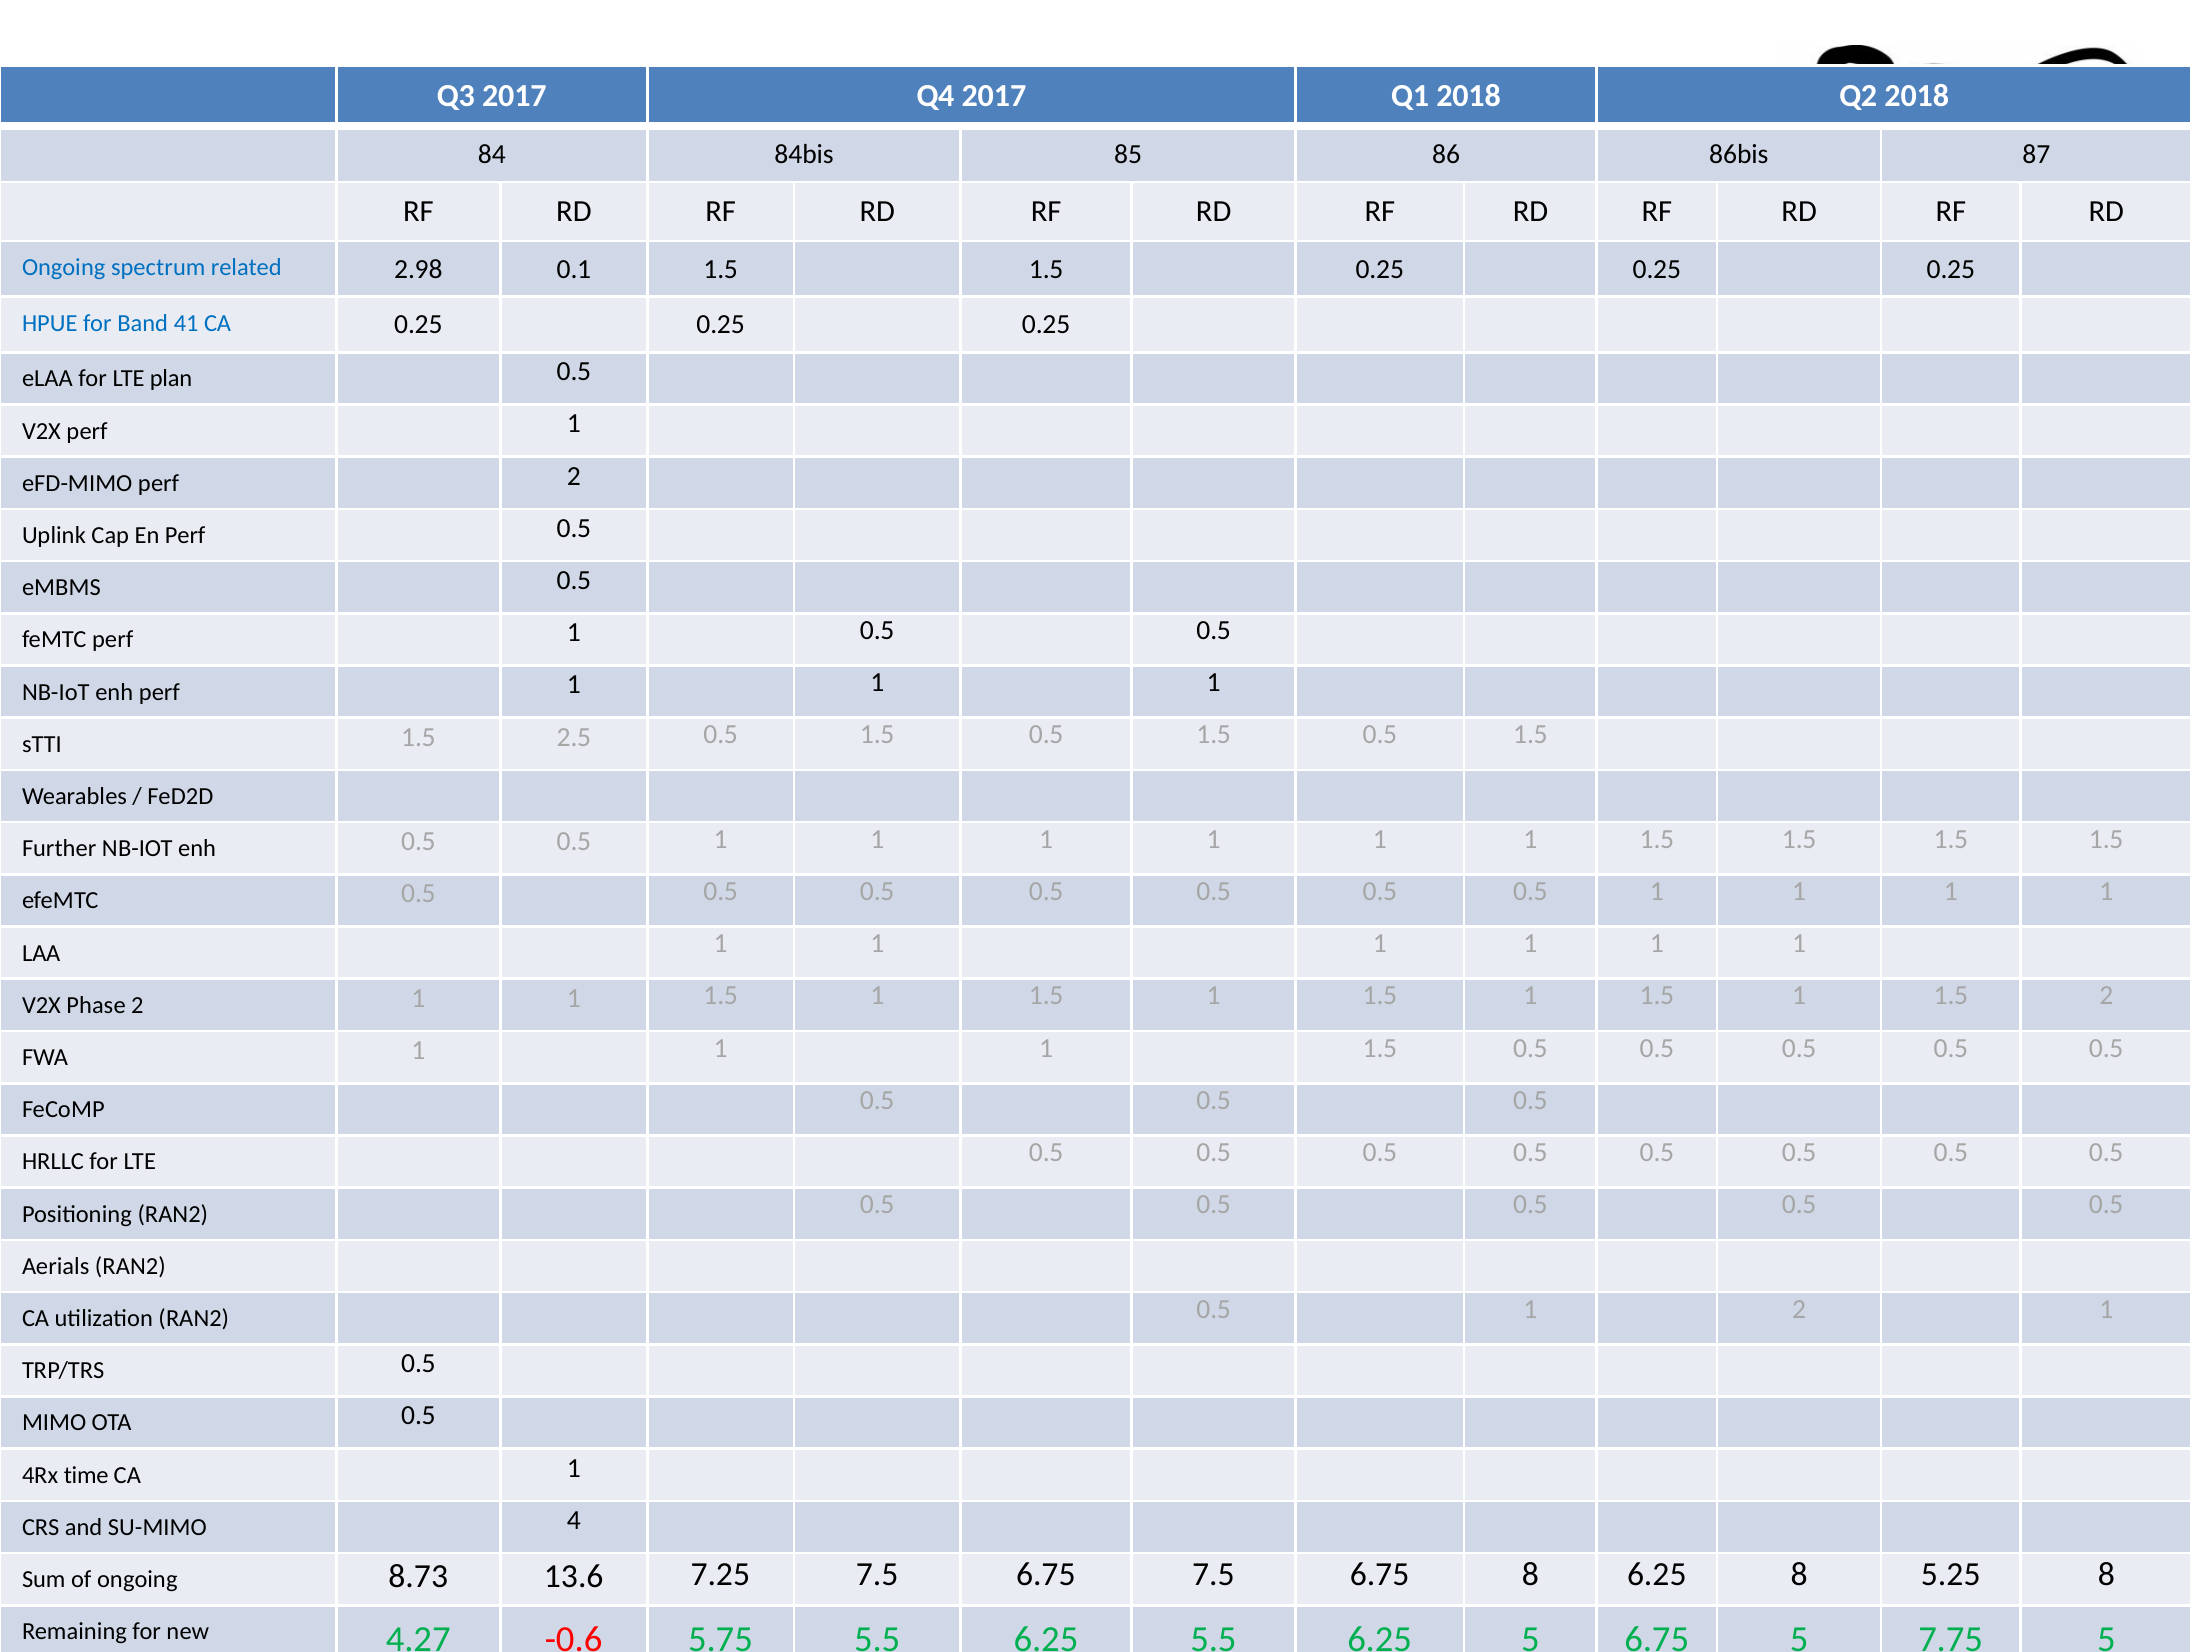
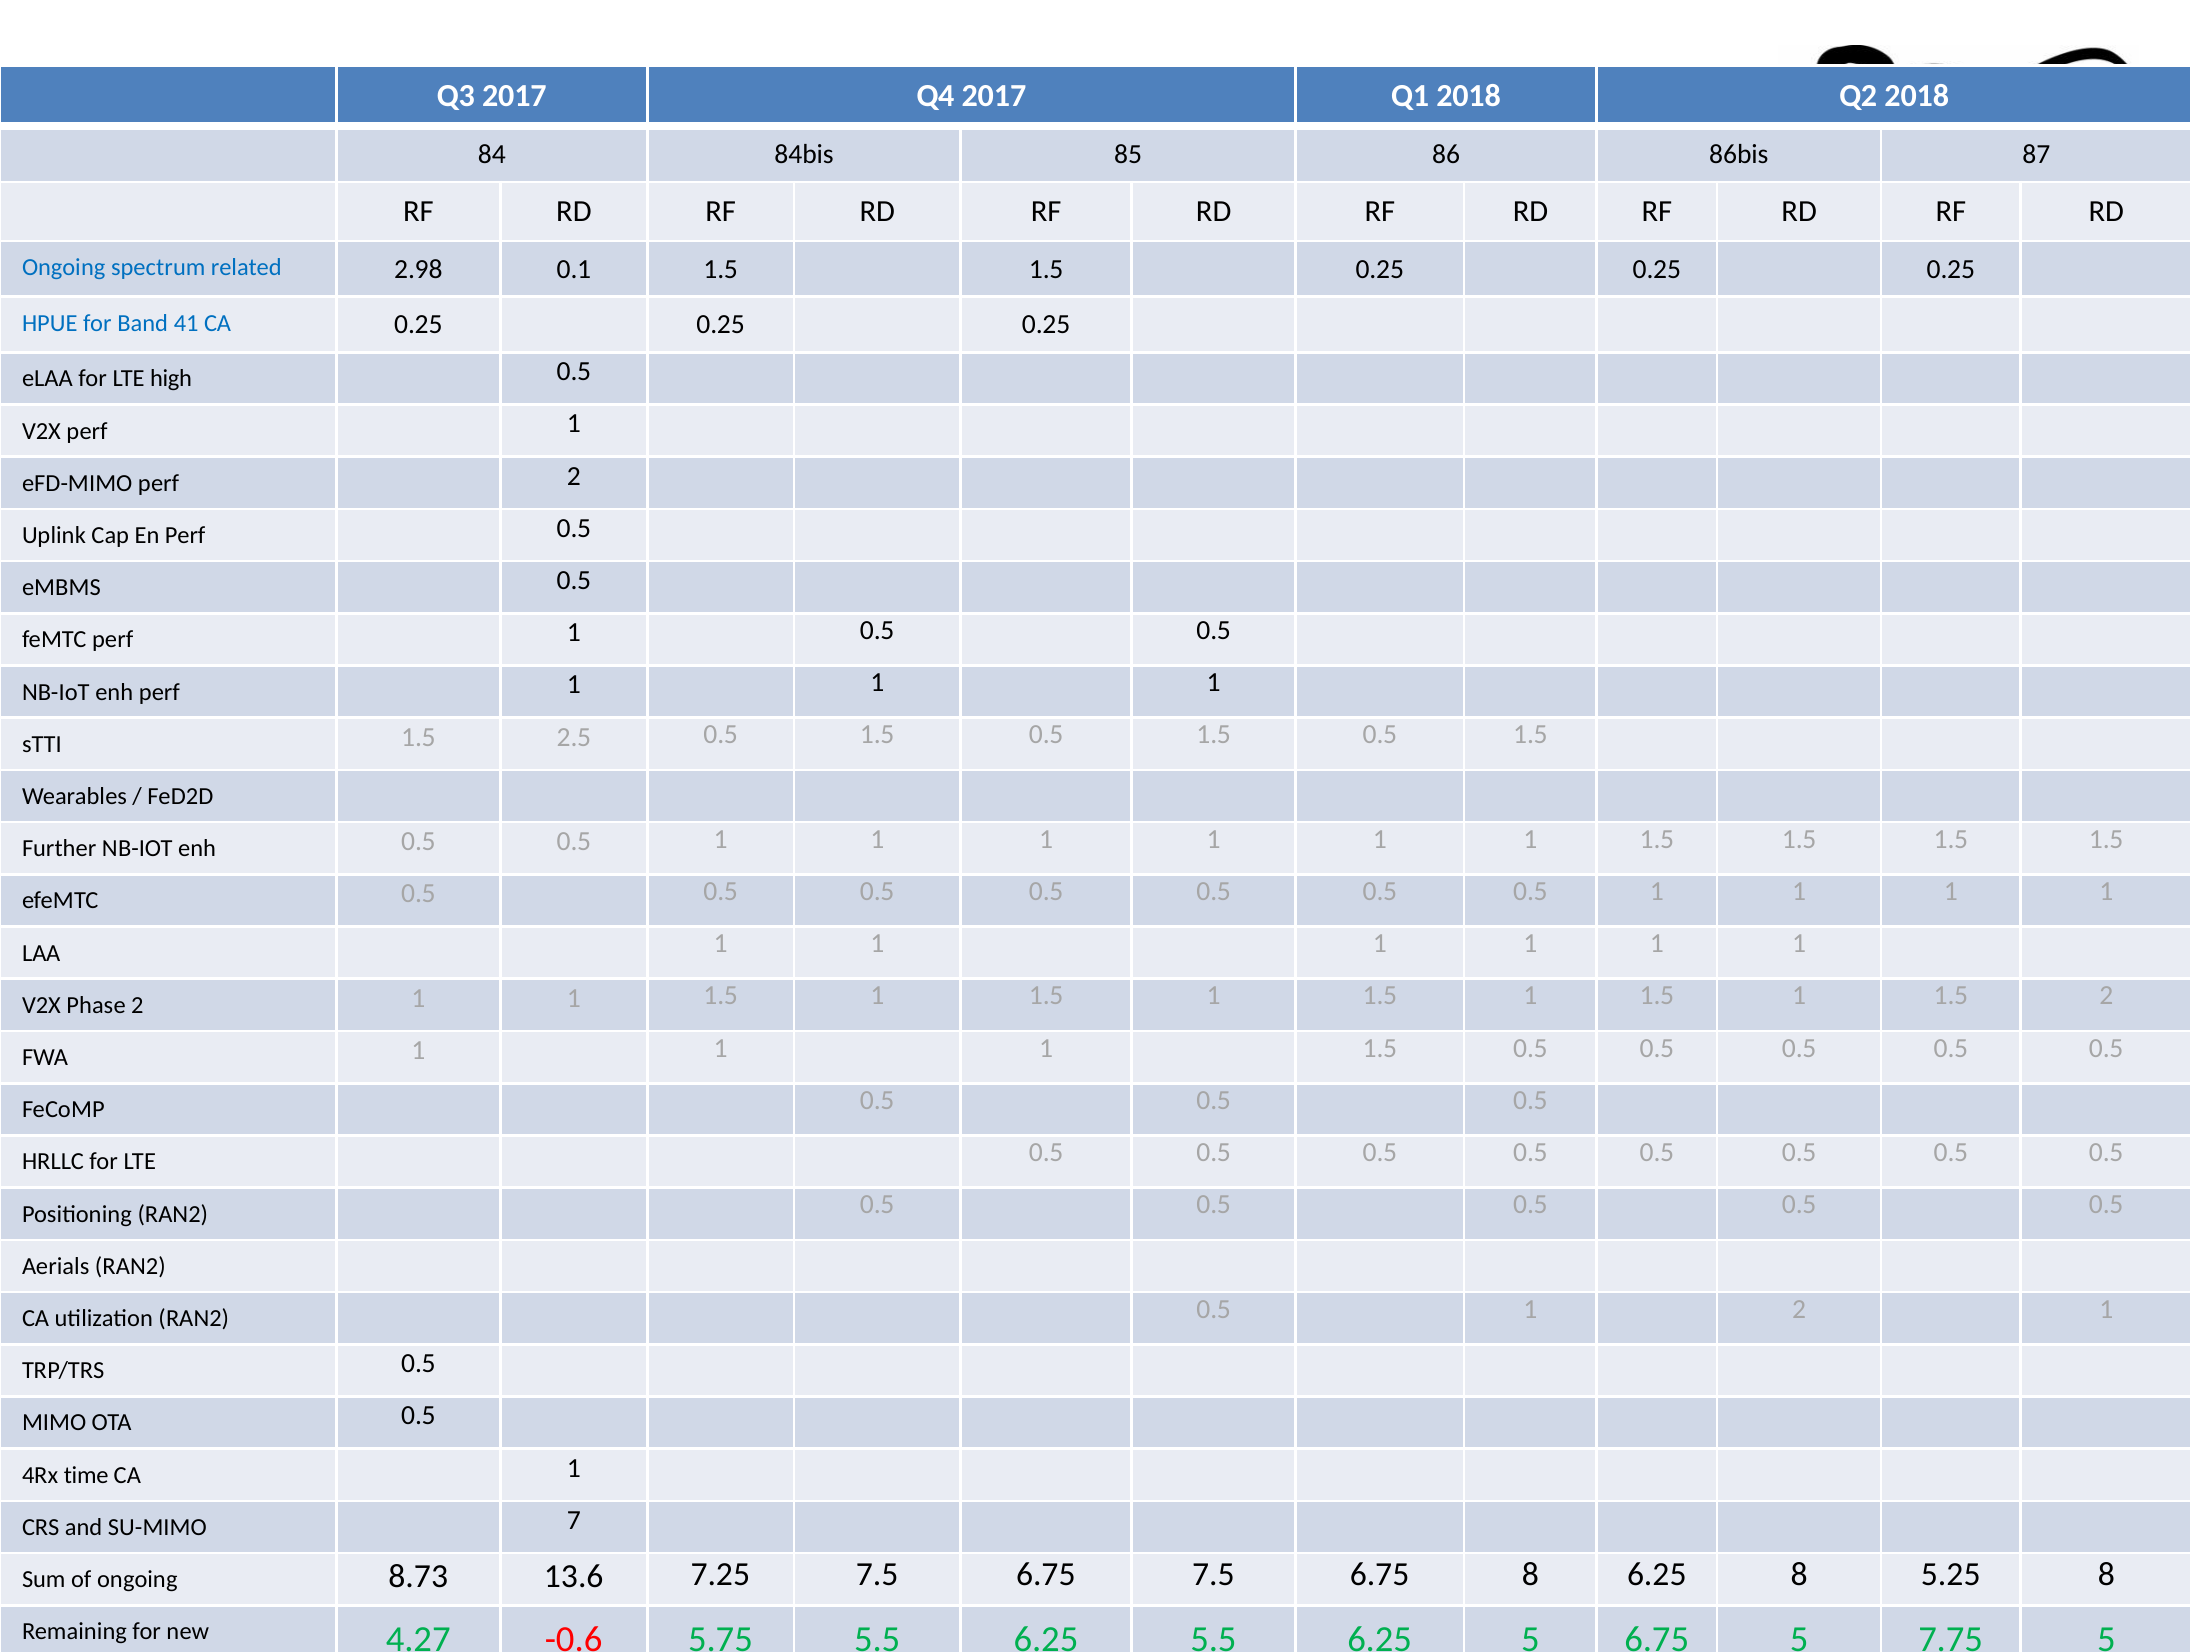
plan: plan -> high
4: 4 -> 7
